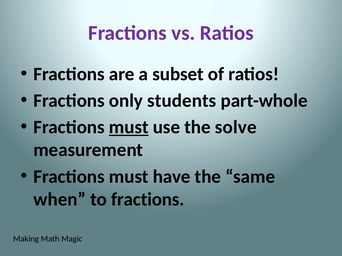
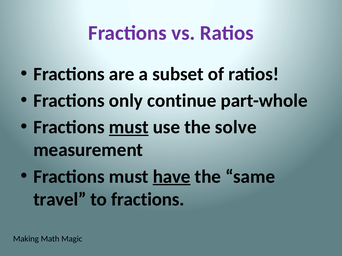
students: students -> continue
have underline: none -> present
when: when -> travel
